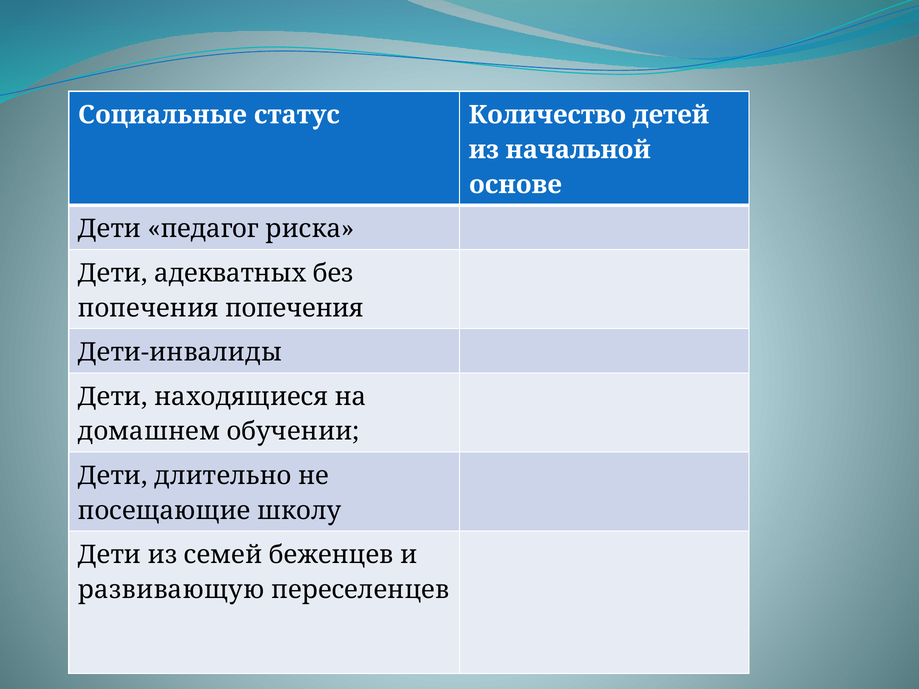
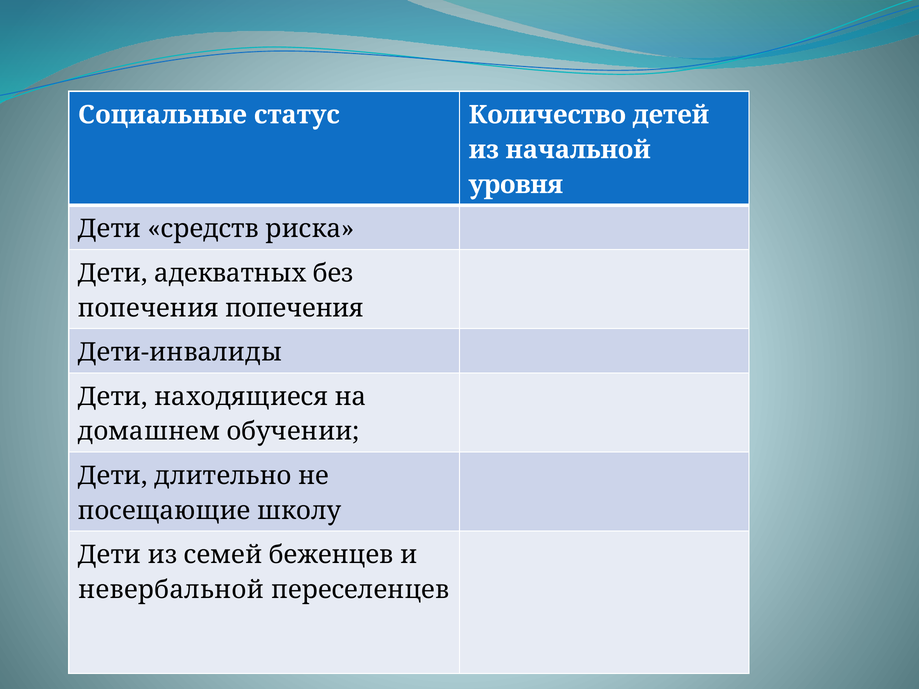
основе: основе -> уровня
педагог: педагог -> средств
развивающую: развивающую -> невербальной
